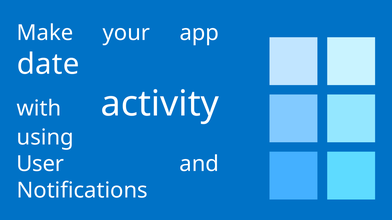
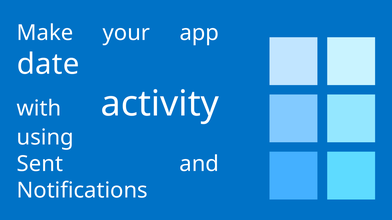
User: User -> Sent
